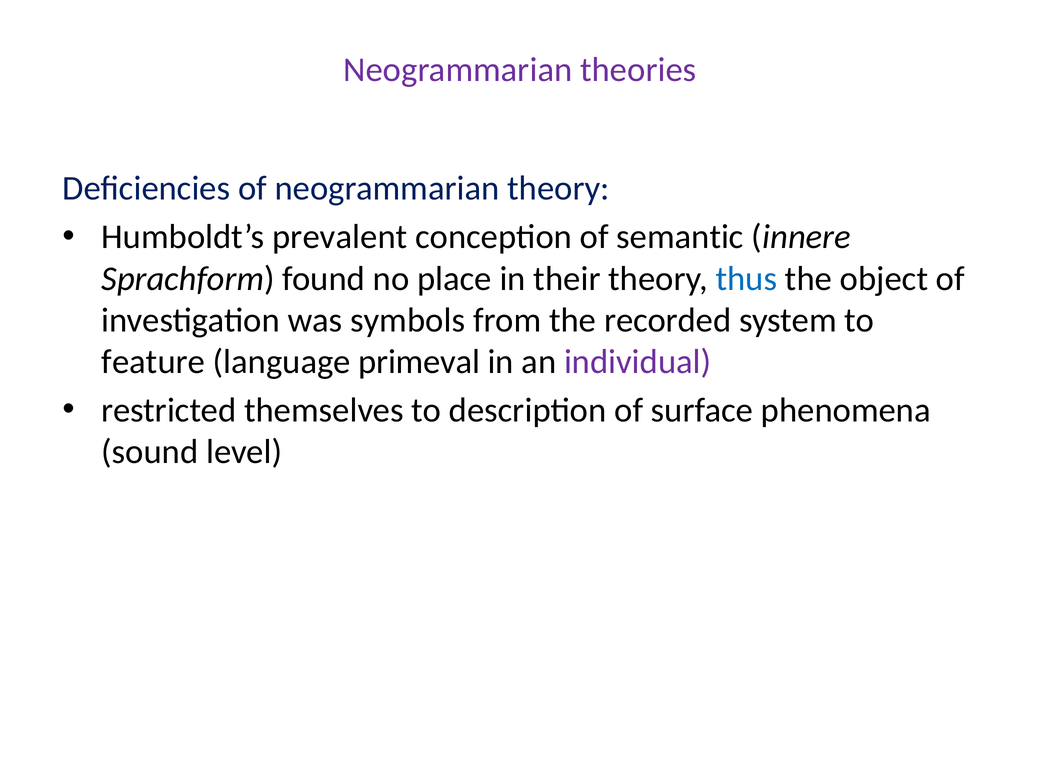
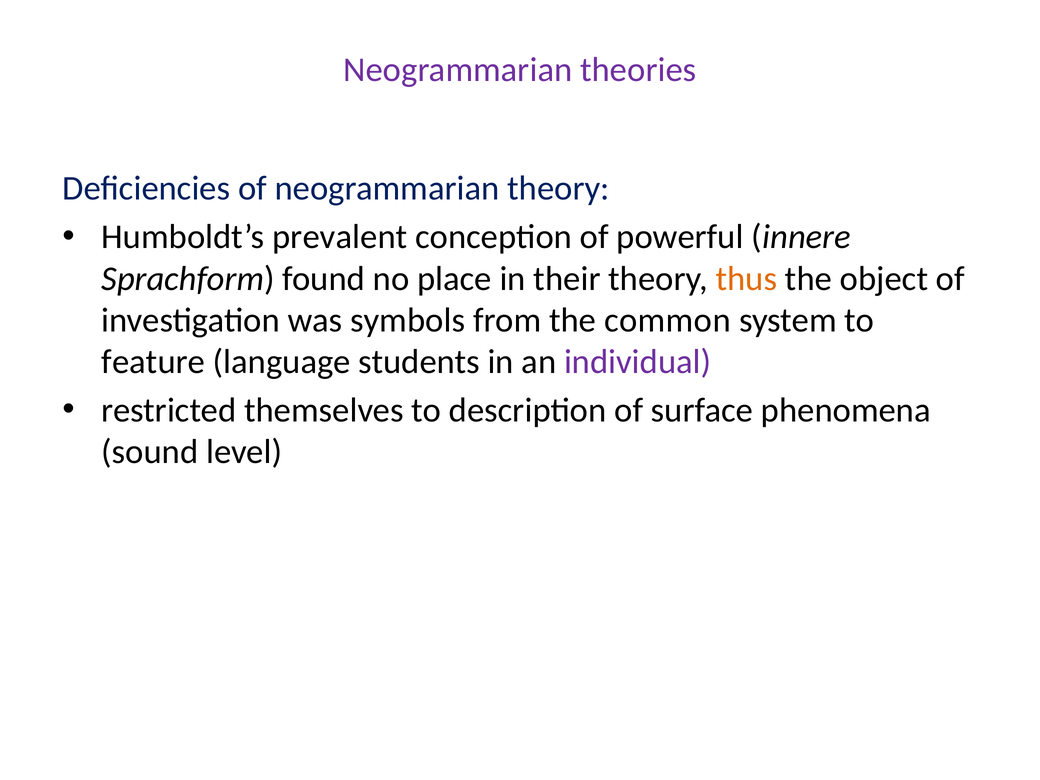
semantic: semantic -> powerful
thus colour: blue -> orange
recorded: recorded -> common
primeval: primeval -> students
